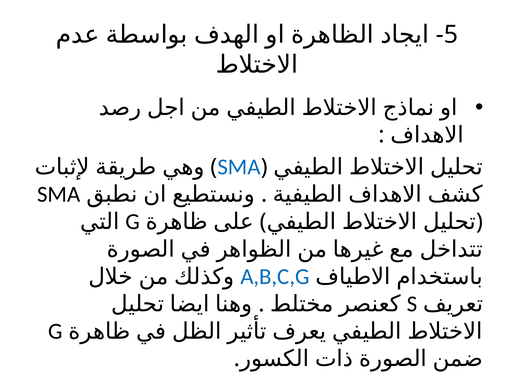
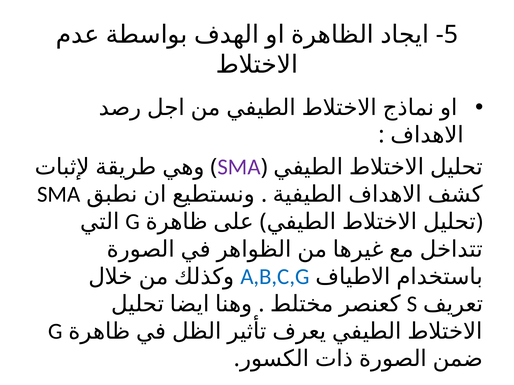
SMA at (239, 167) colour: blue -> purple
